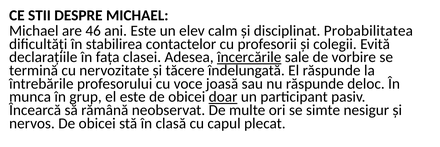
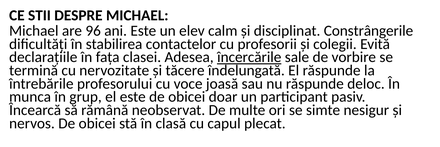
46: 46 -> 96
Probabilitatea: Probabilitatea -> Constrângerile
doar underline: present -> none
